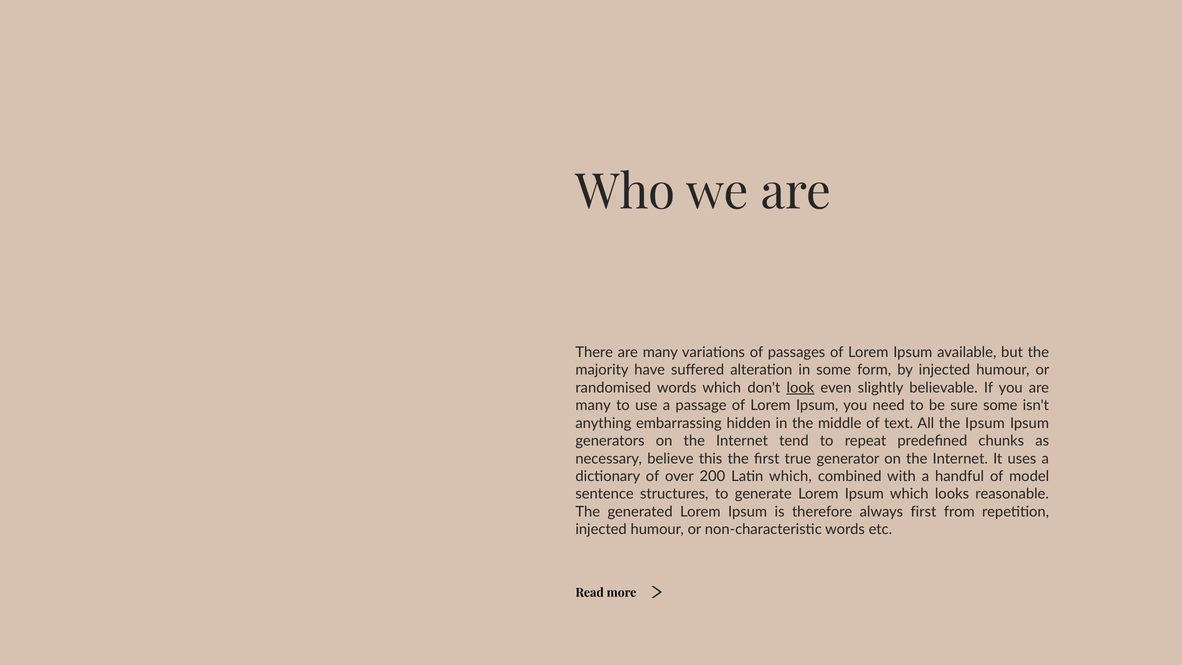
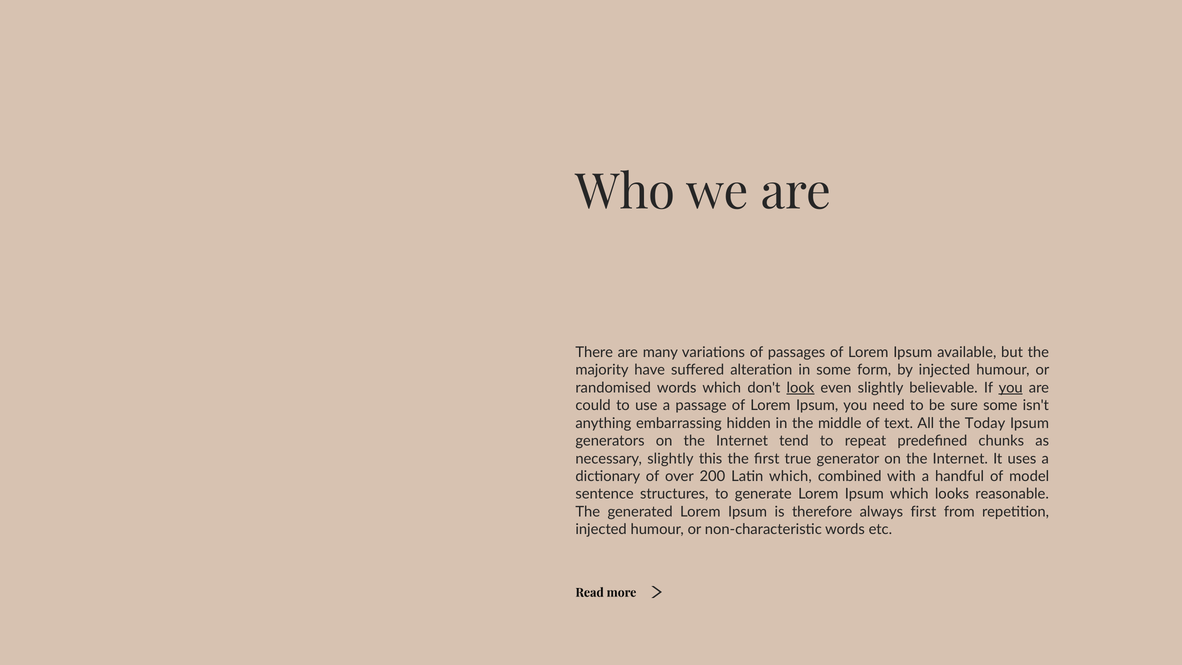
you at (1011, 388) underline: none -> present
many at (593, 405): many -> could
the Ipsum: Ipsum -> Today
necessary believe: believe -> slightly
